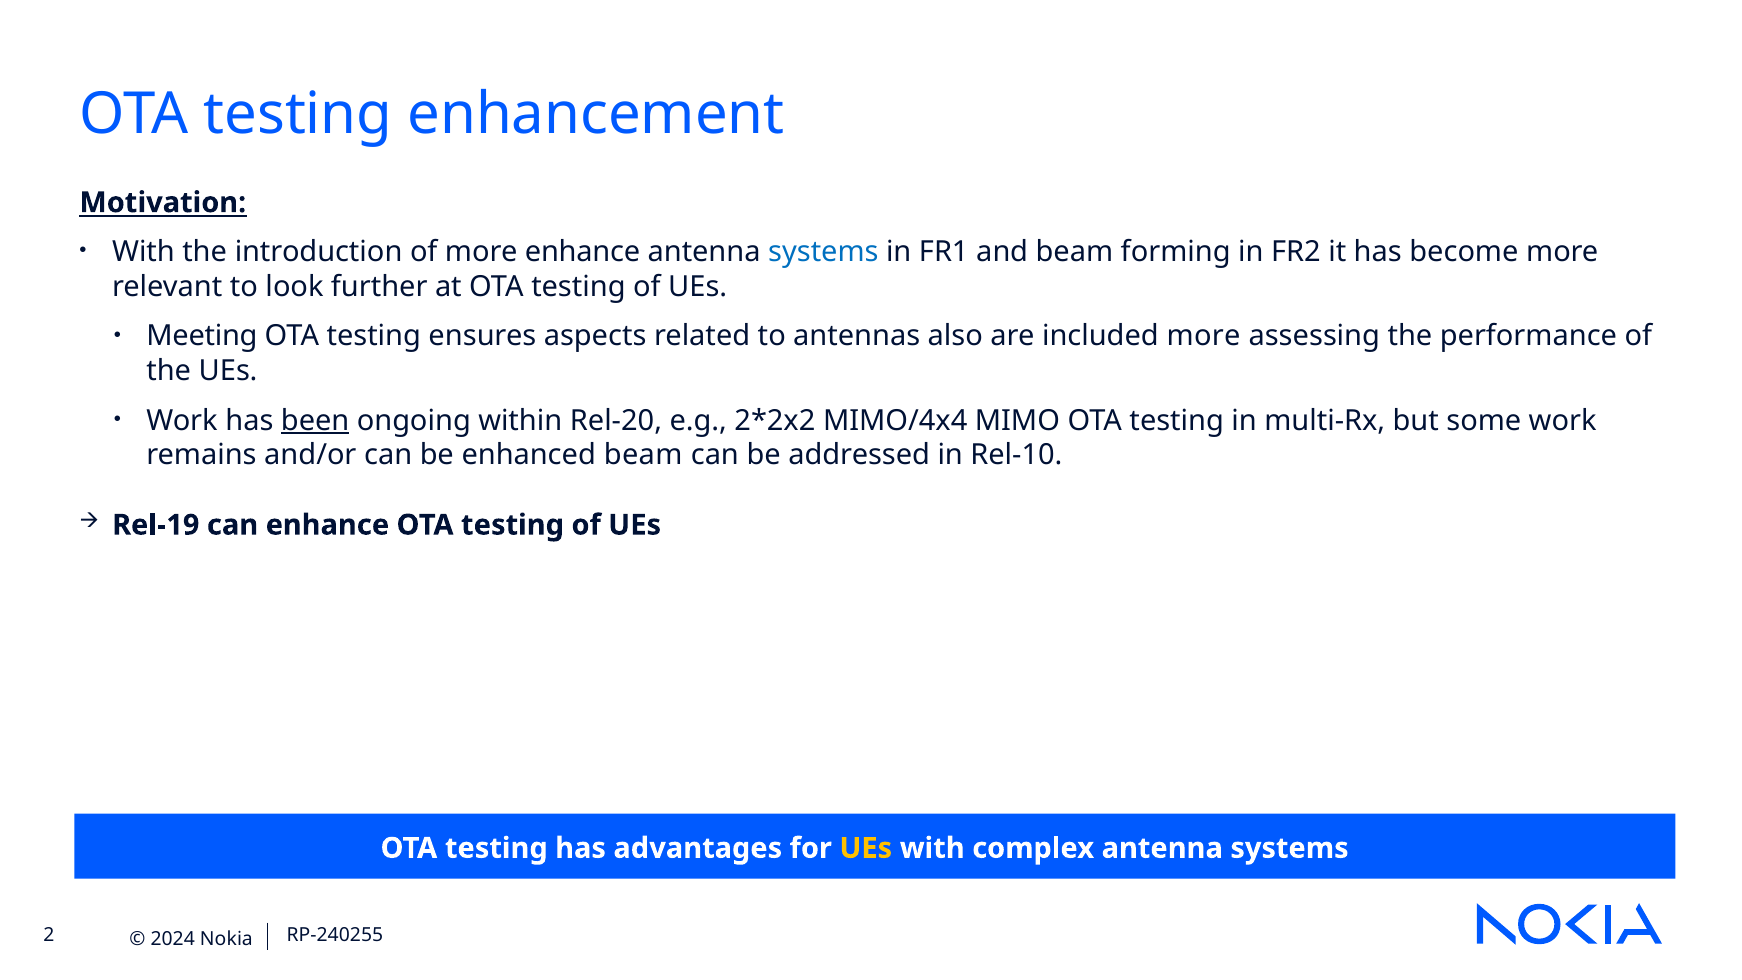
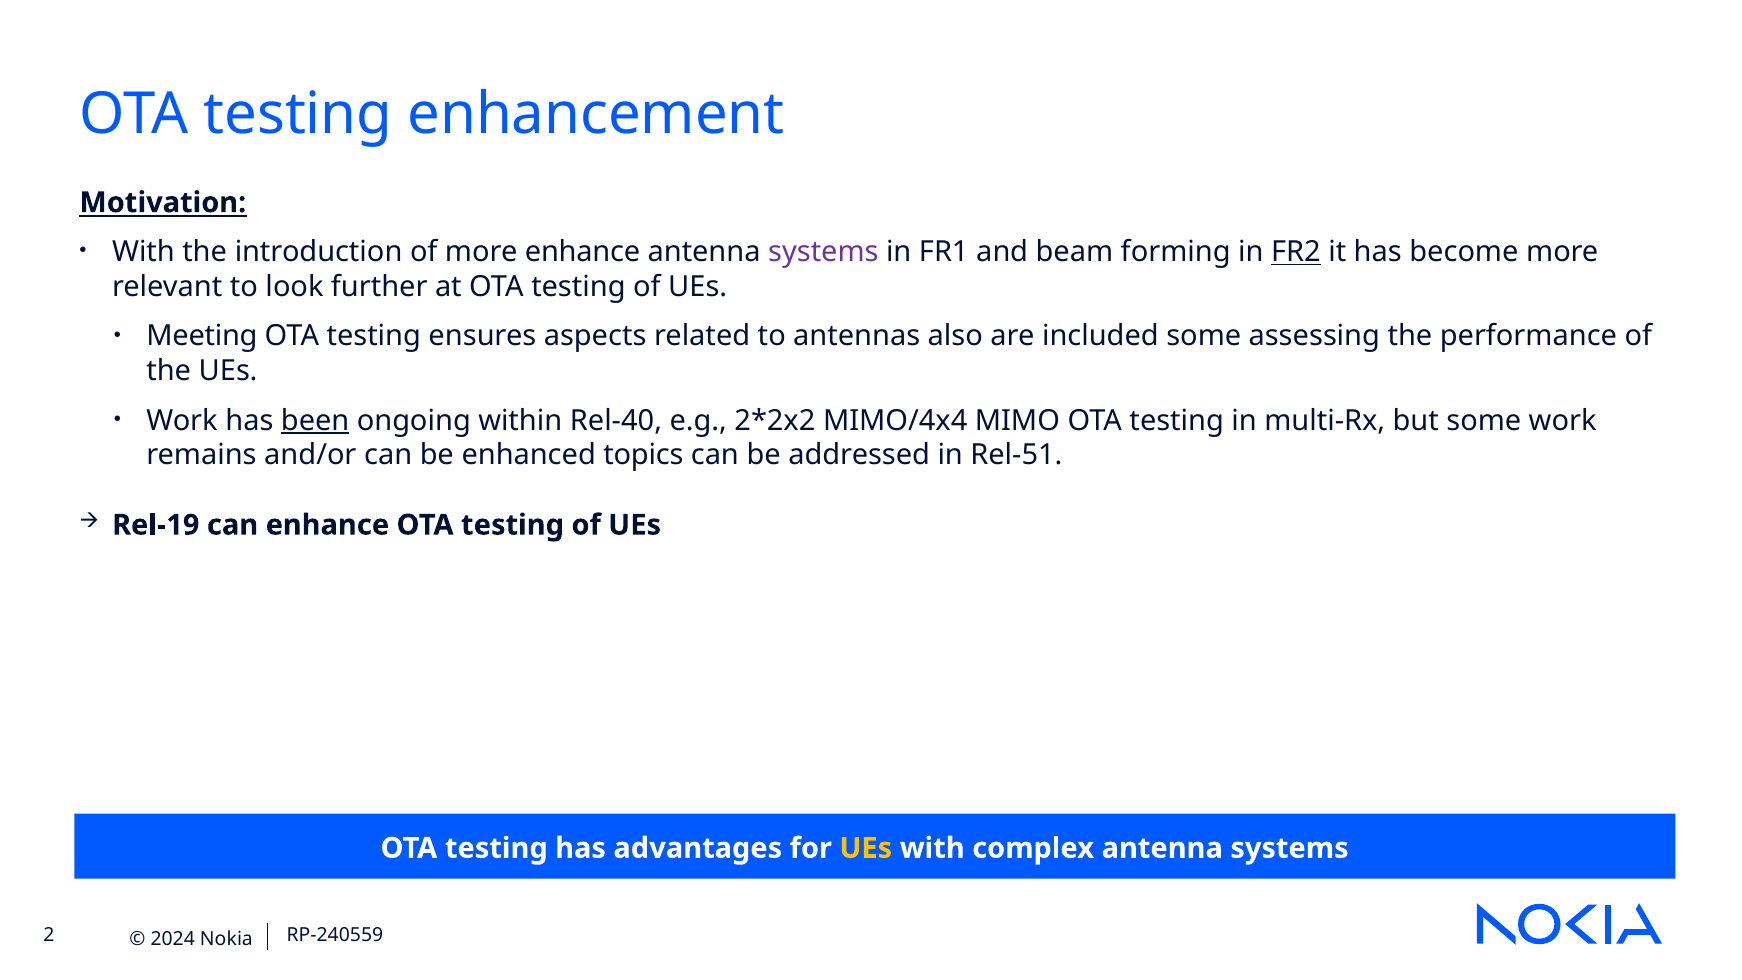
systems at (823, 252) colour: blue -> purple
FR2 underline: none -> present
included more: more -> some
Rel-20: Rel-20 -> Rel-40
enhanced beam: beam -> topics
Rel-10: Rel-10 -> Rel-51
RP-240255: RP-240255 -> RP-240559
